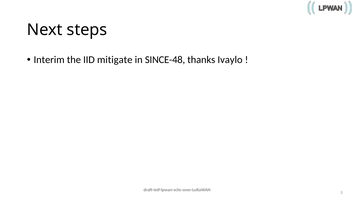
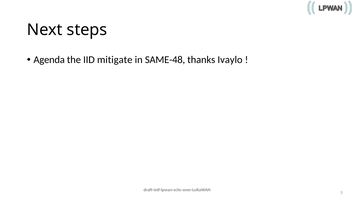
Interim: Interim -> Agenda
SINCE-48: SINCE-48 -> SAME-48
